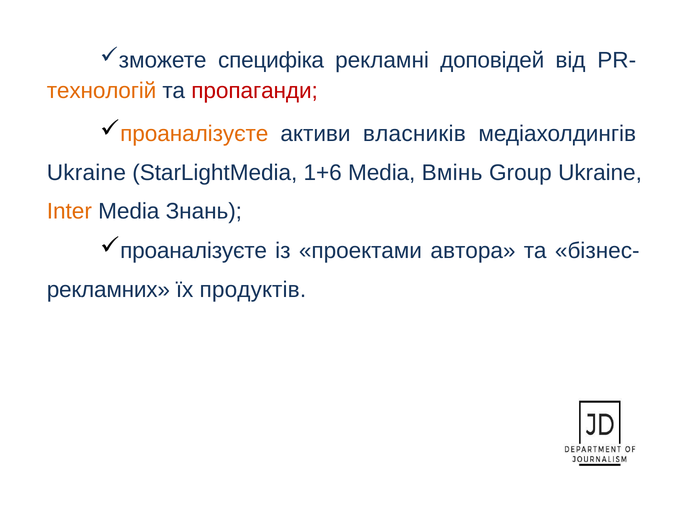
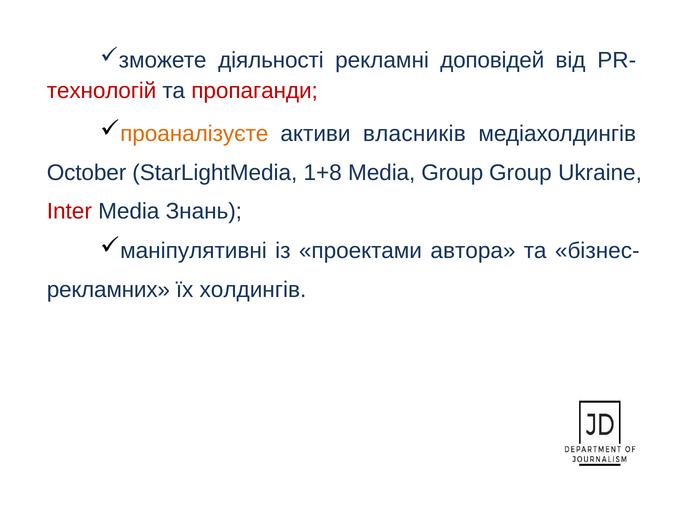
специфіка: специфіка -> діяльності
технологій colour: orange -> red
Ukraine at (86, 173): Ukraine -> October
1+6: 1+6 -> 1+8
Media Вмінь: Вмінь -> Group
Inter colour: orange -> red
проаналізуєте at (194, 251): проаналізуєте -> маніпулятивні
продуктів: продуктів -> холдингів
